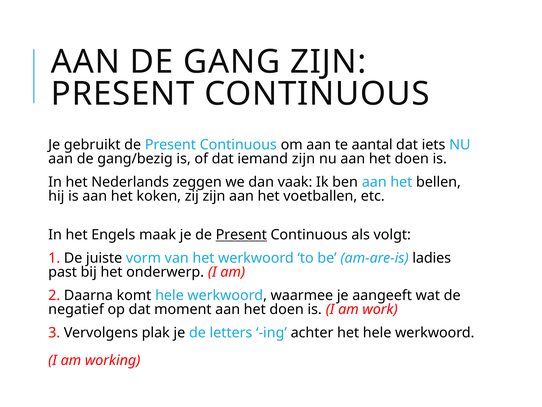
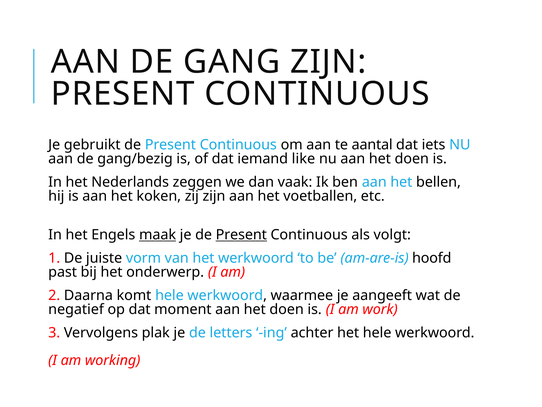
iemand zijn: zijn -> like
maak underline: none -> present
ladies: ladies -> hoofd
